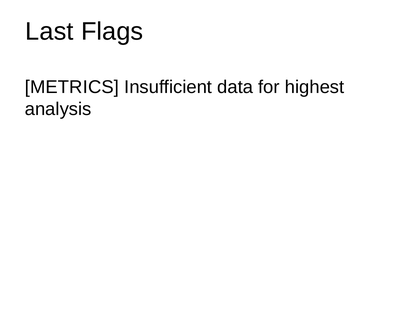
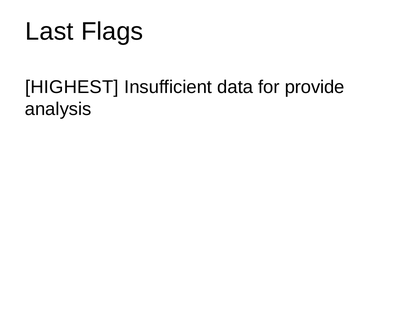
METRICS: METRICS -> HIGHEST
highest: highest -> provide
